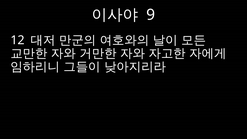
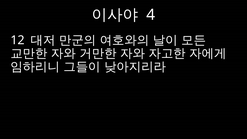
9: 9 -> 4
